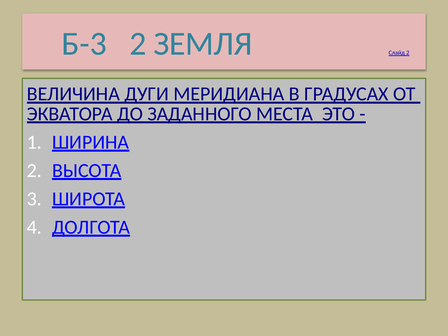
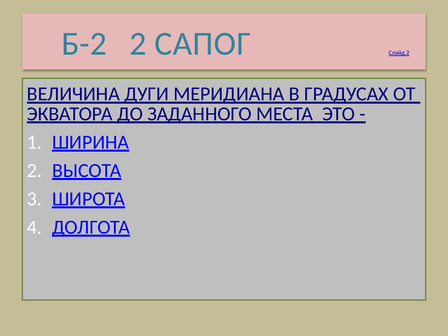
Б-3: Б-3 -> Б-2
ЗЕМЛЯ: ЗЕМЛЯ -> САПОГ
